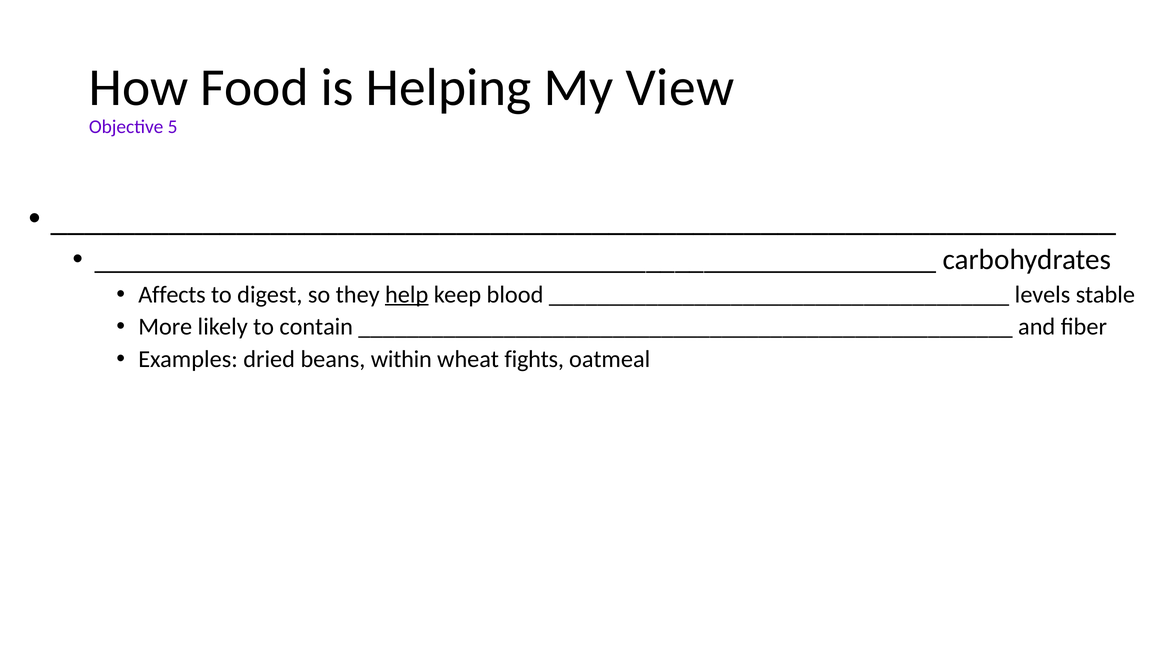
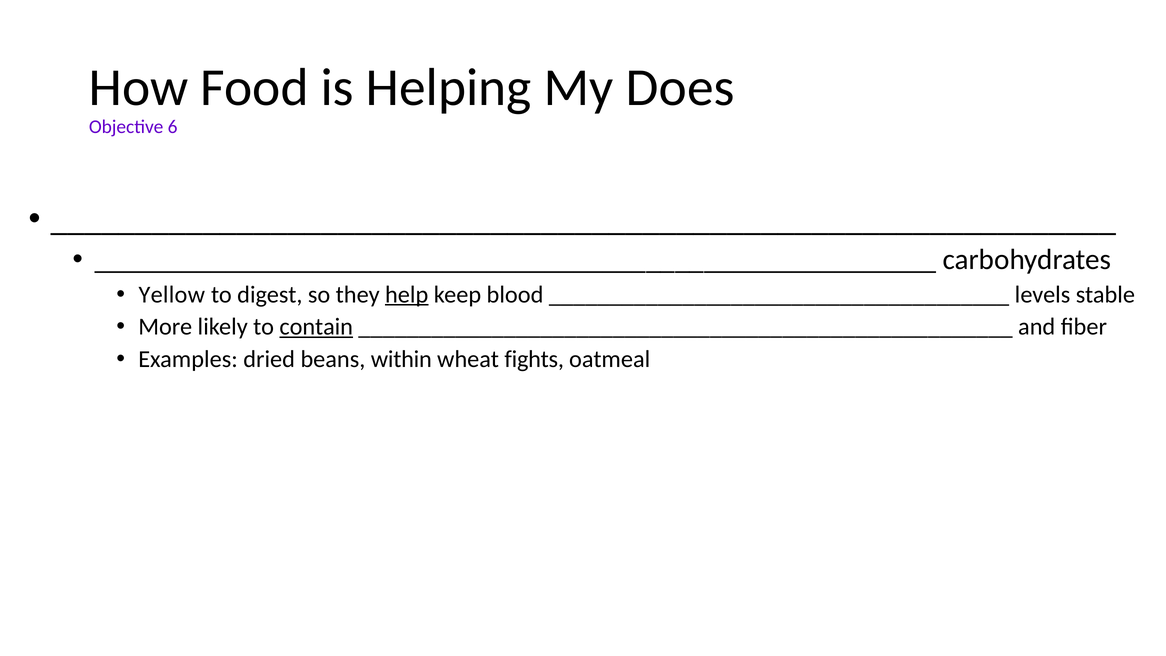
View: View -> Does
5: 5 -> 6
Affects: Affects -> Yellow
contain underline: none -> present
